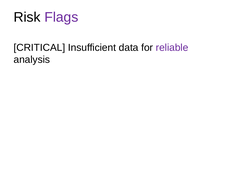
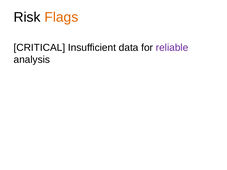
Flags colour: purple -> orange
